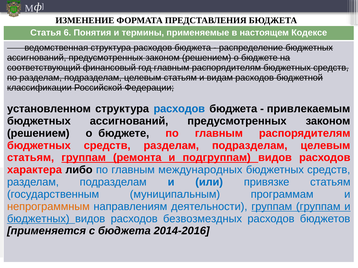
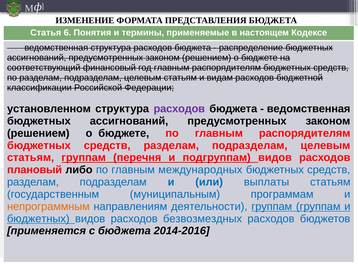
расходов at (179, 109) colour: blue -> purple
привлекаемым at (309, 109): привлекаемым -> ведомственная
ремонта: ремонта -> перечня
характера: характера -> плановый
привязке: привязке -> выплаты
